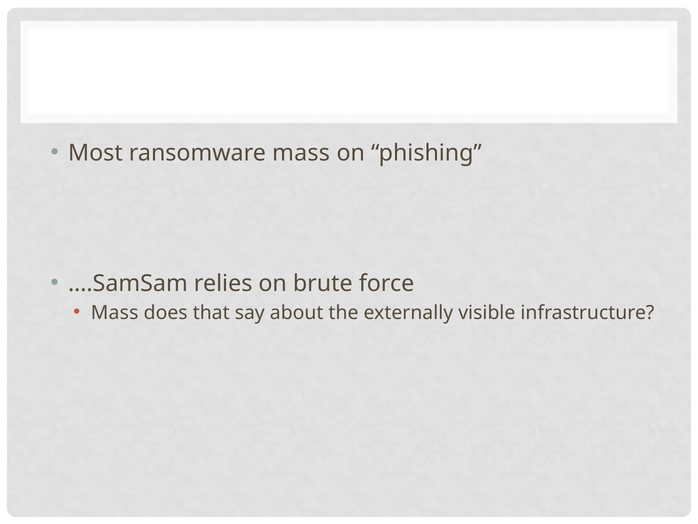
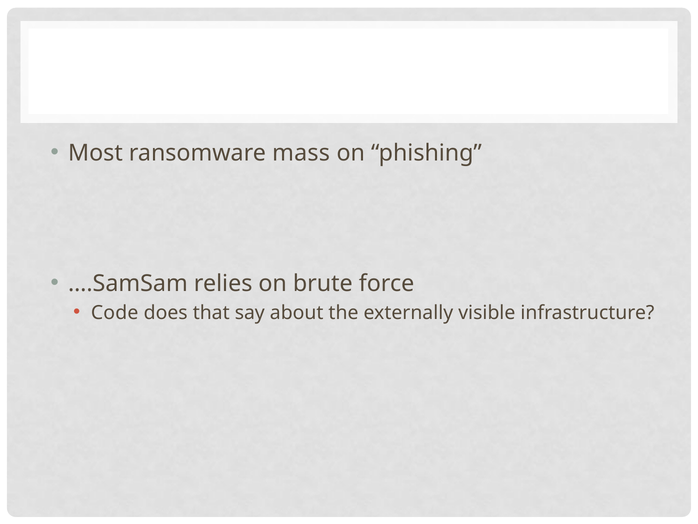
Mass at (115, 312): Mass -> Code
